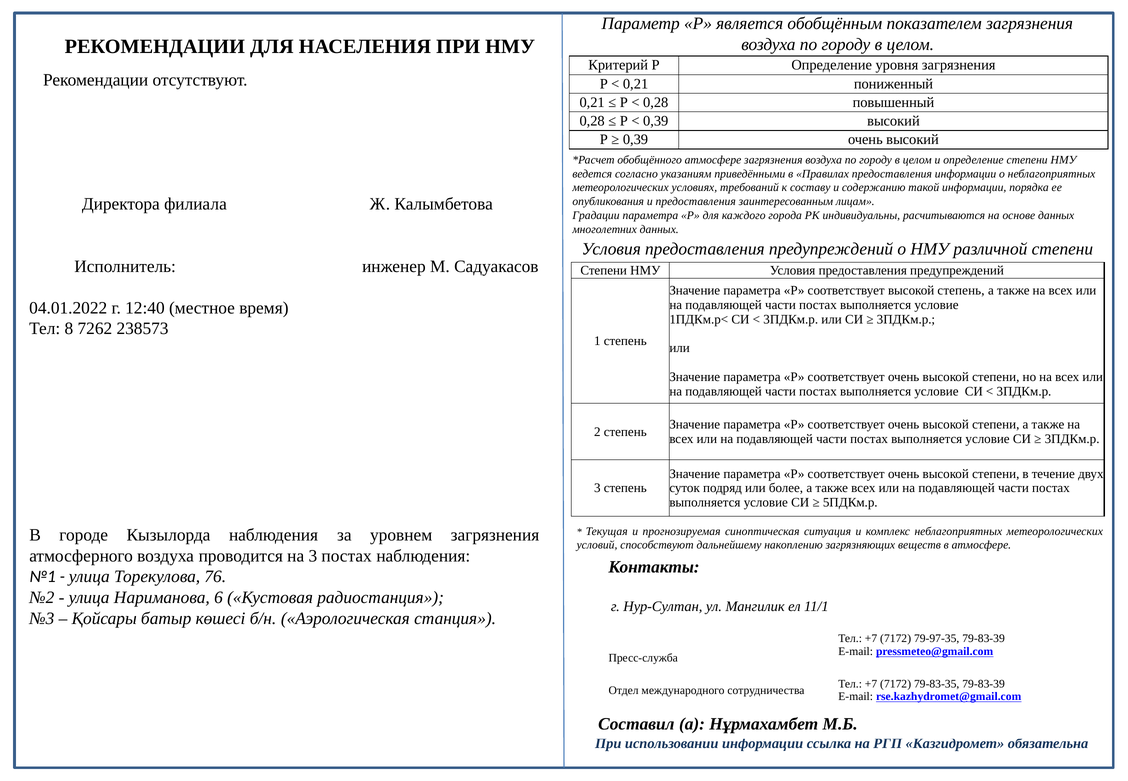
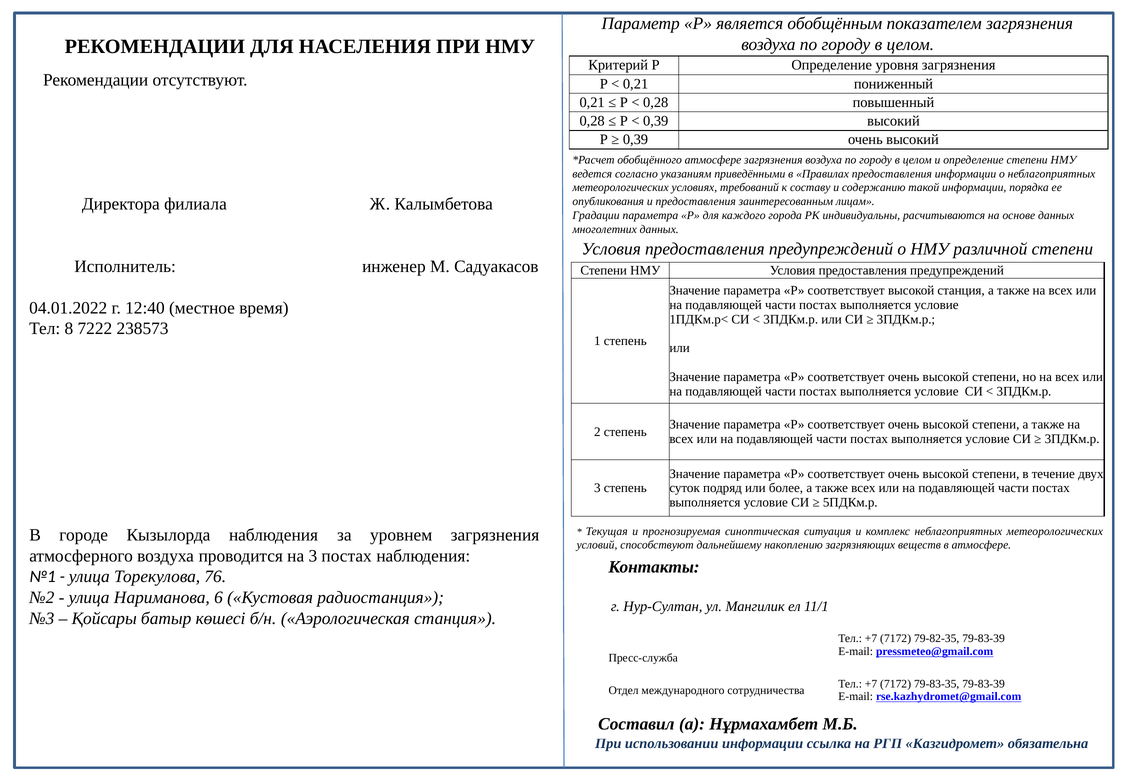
высокой степень: степень -> станция
7262: 7262 -> 7222
79-97-35: 79-97-35 -> 79-82-35
